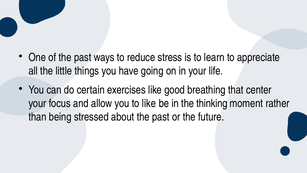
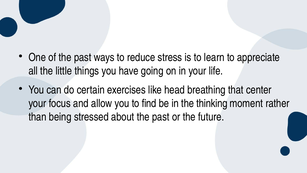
good: good -> head
to like: like -> find
